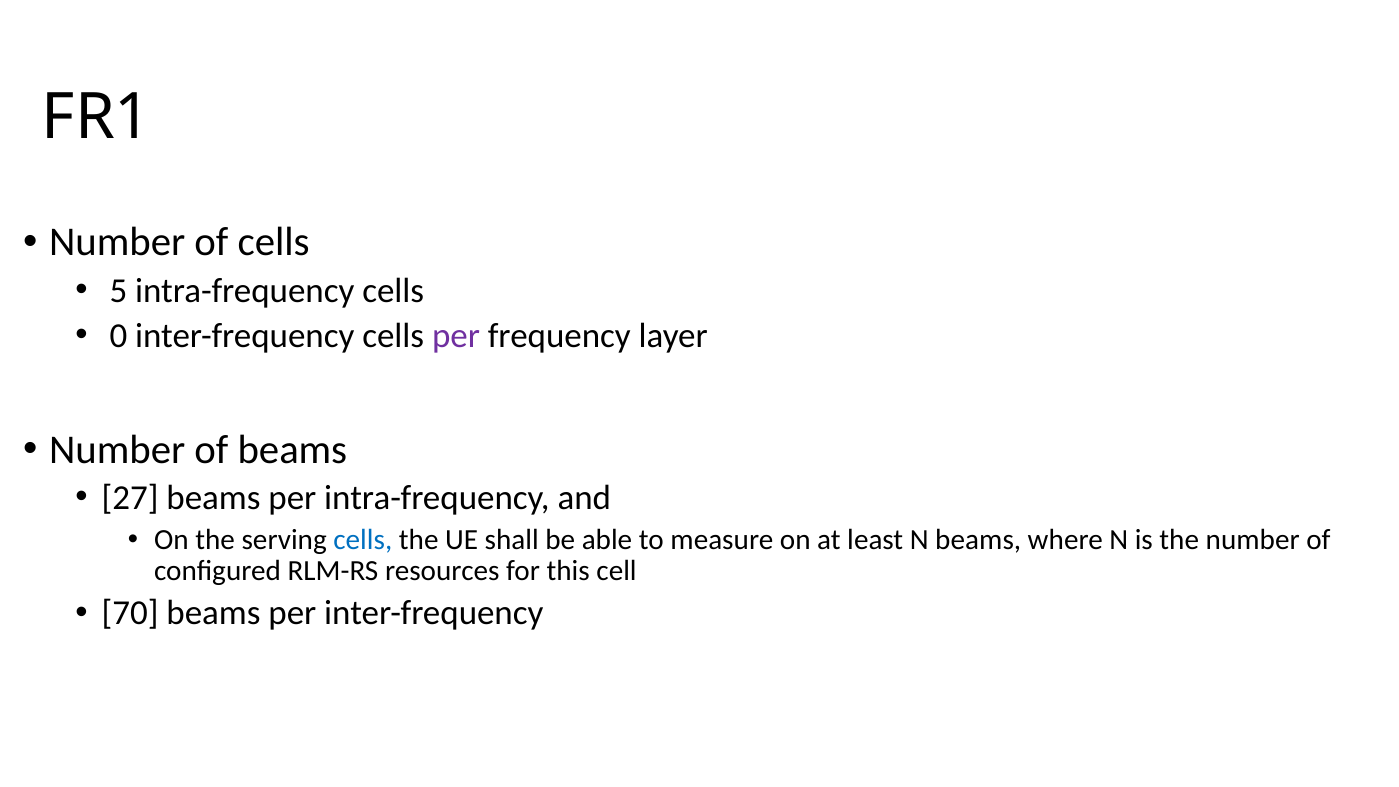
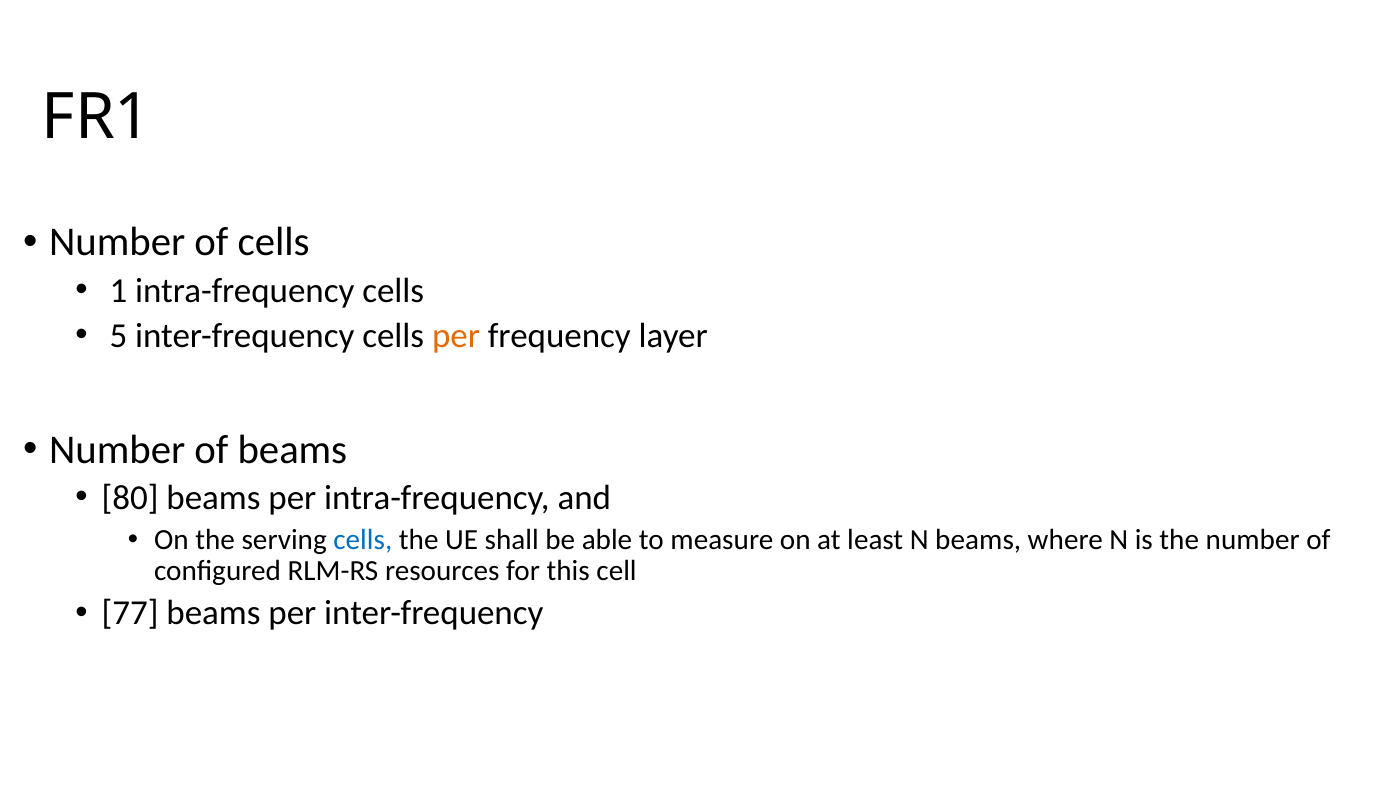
5: 5 -> 1
0: 0 -> 5
per at (456, 336) colour: purple -> orange
27: 27 -> 80
70: 70 -> 77
